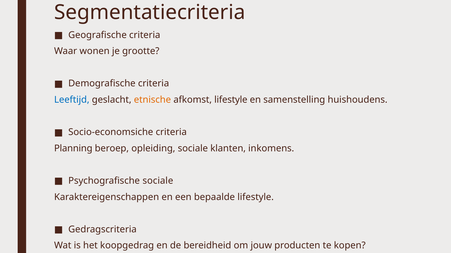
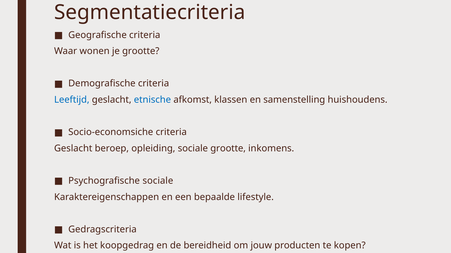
etnische colour: orange -> blue
afkomst lifestyle: lifestyle -> klassen
Planning at (73, 149): Planning -> Geslacht
sociale klanten: klanten -> grootte
